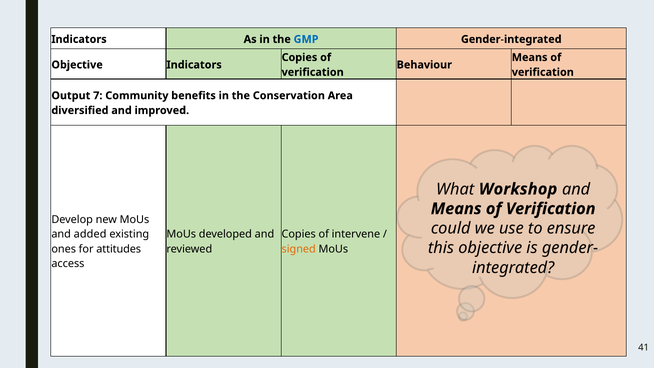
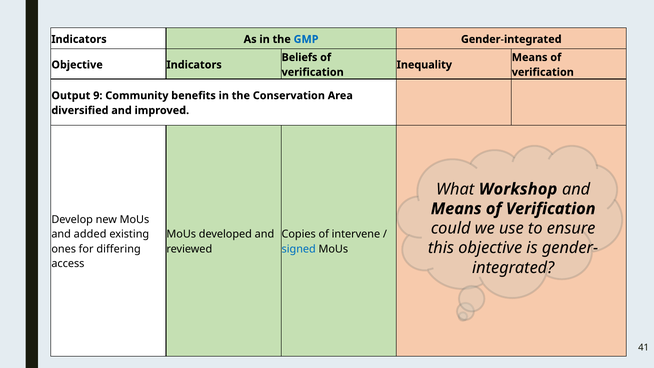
Copies at (299, 57): Copies -> Beliefs
Behaviour: Behaviour -> Inequality
7: 7 -> 9
attitudes: attitudes -> differing
signed colour: orange -> blue
